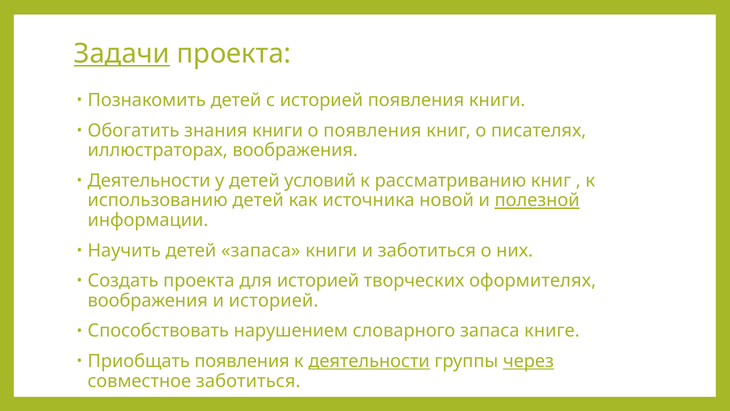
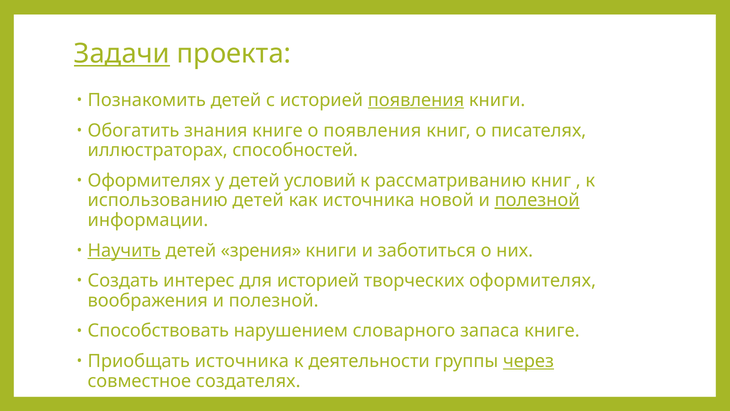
появления at (416, 100) underline: none -> present
знания книги: книги -> книге
иллюстраторах воображения: воображения -> способностей
Деятельности at (149, 180): Деятельности -> Оформителях
Научить underline: none -> present
детей запаса: запаса -> зрения
Создать проекта: проекта -> интерес
воображения и историей: историей -> полезной
Приобщать появления: появления -> источника
деятельности at (369, 361) underline: present -> none
совместное заботиться: заботиться -> создателях
